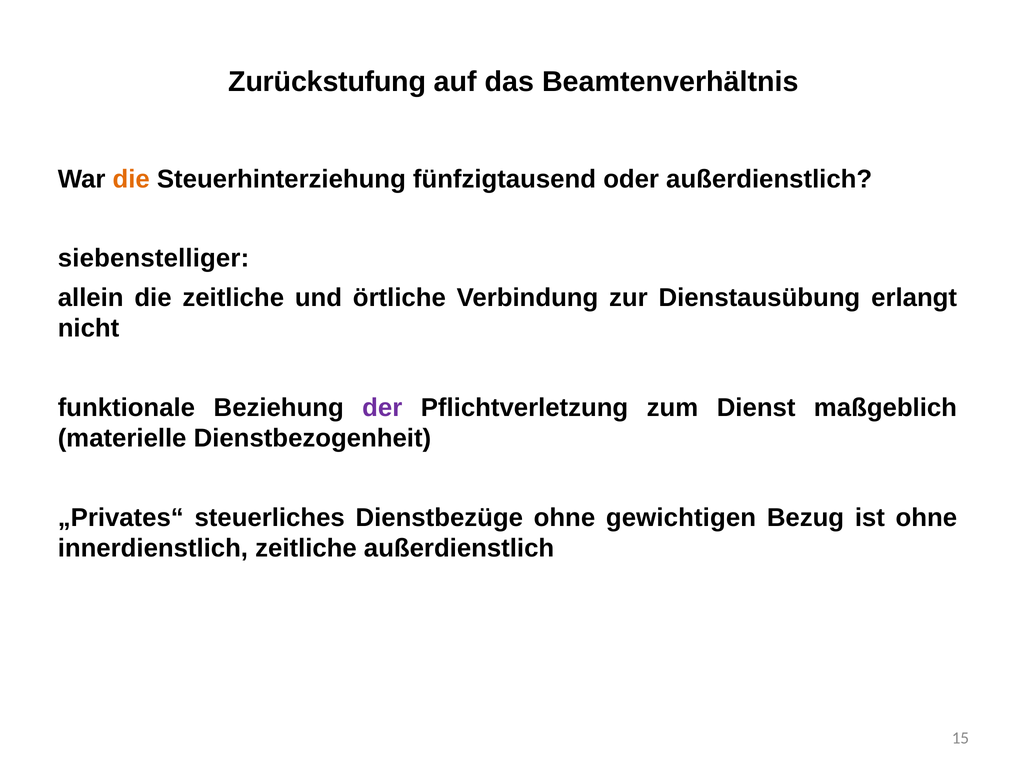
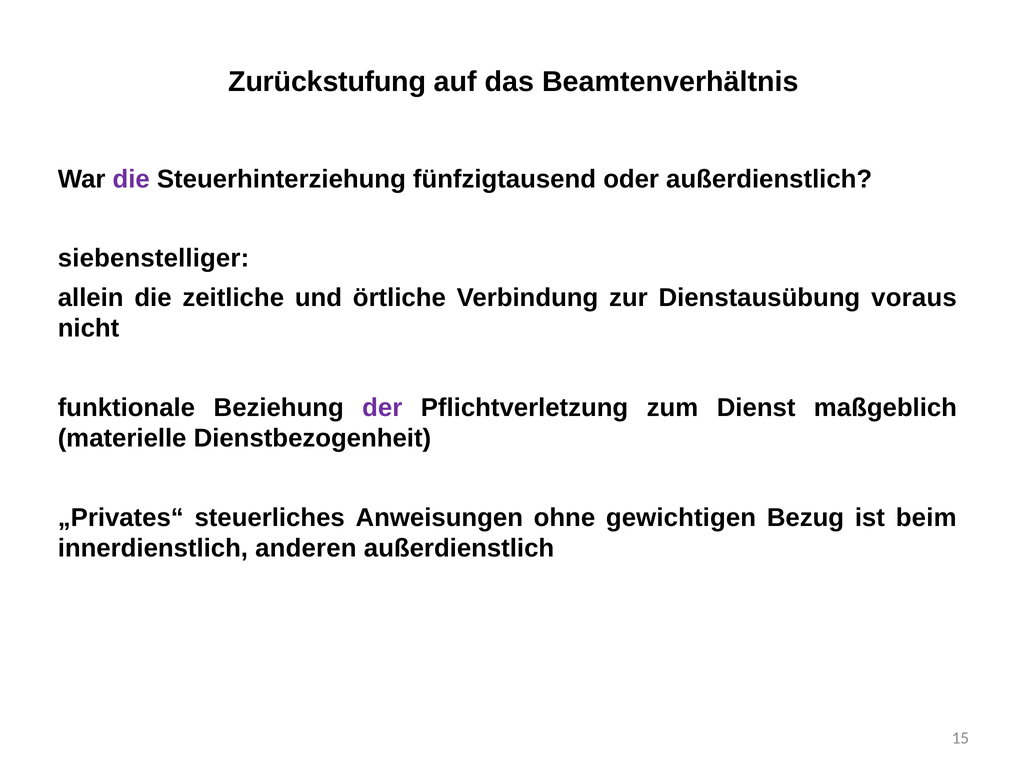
die at (131, 179) colour: orange -> purple
erlangt: erlangt -> voraus
Dienstbezüge: Dienstbezüge -> Anweisungen
ist ohne: ohne -> beim
innerdienstlich zeitliche: zeitliche -> anderen
